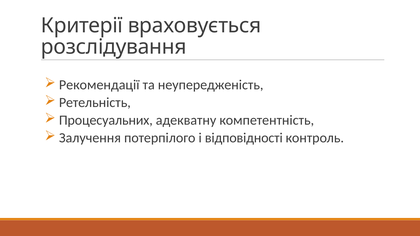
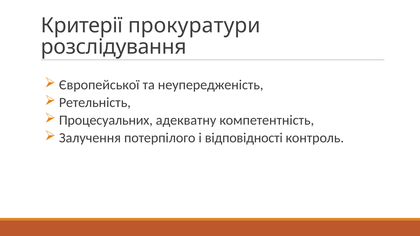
враховується: враховується -> прокуратури
Рекомендації: Рекомендації -> Європейської
